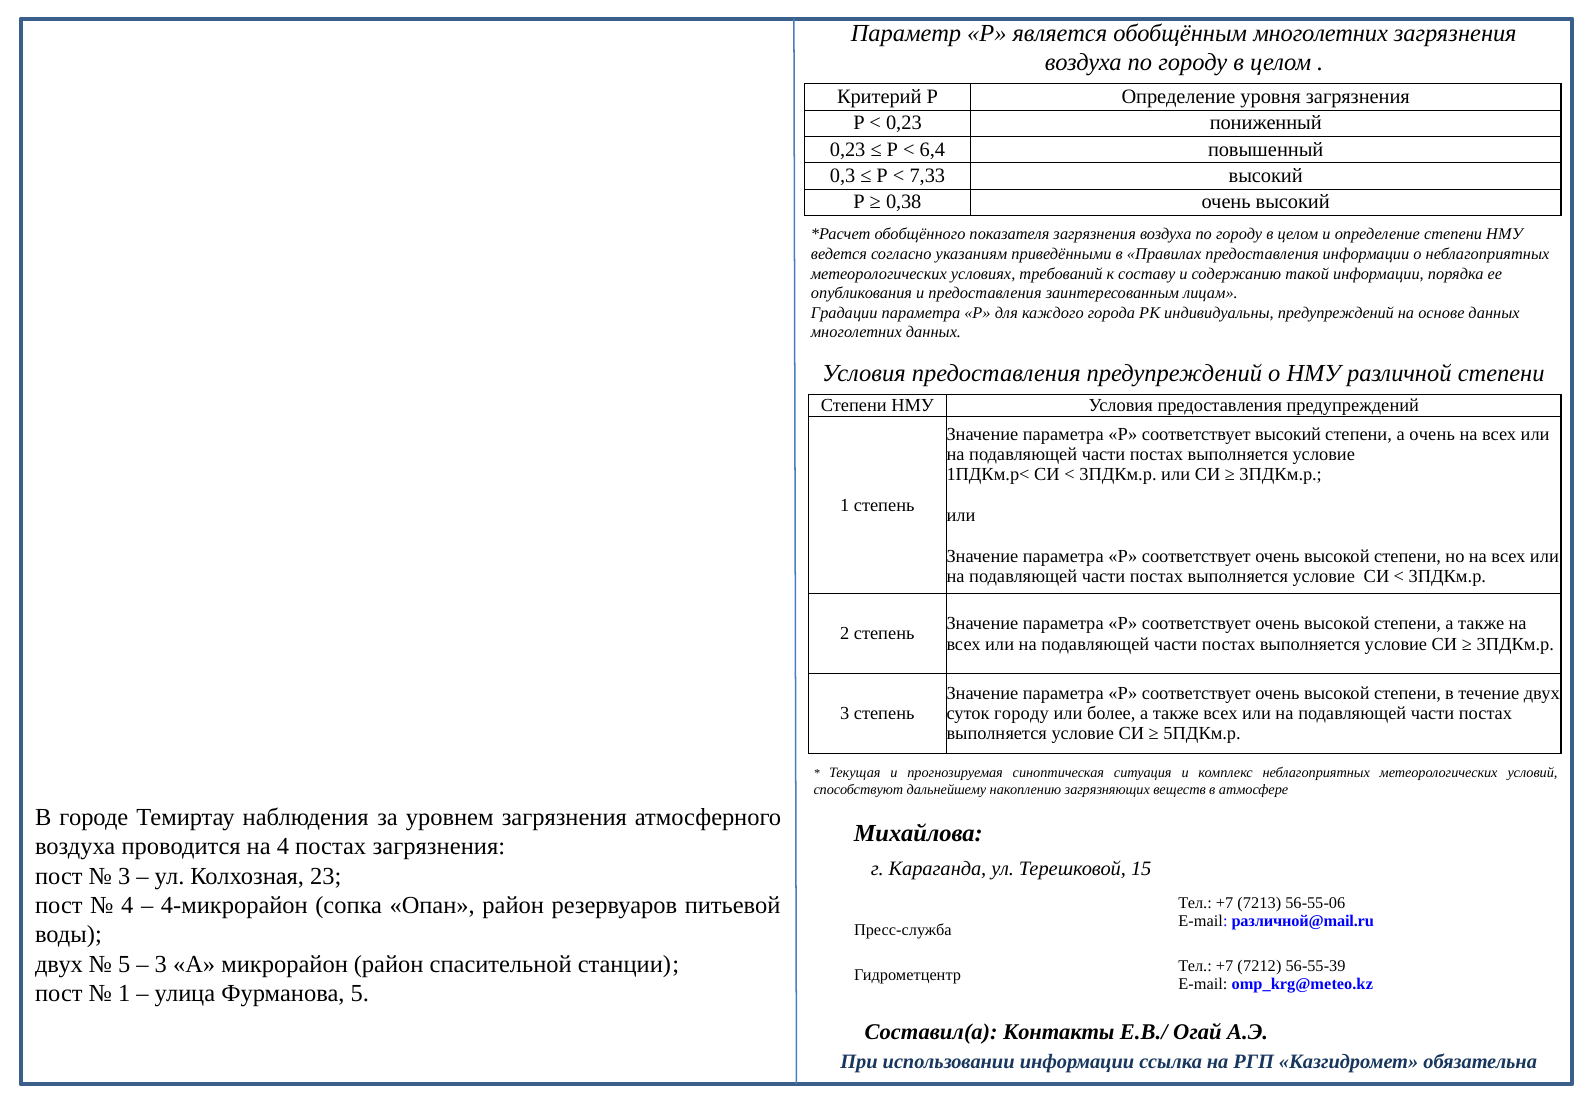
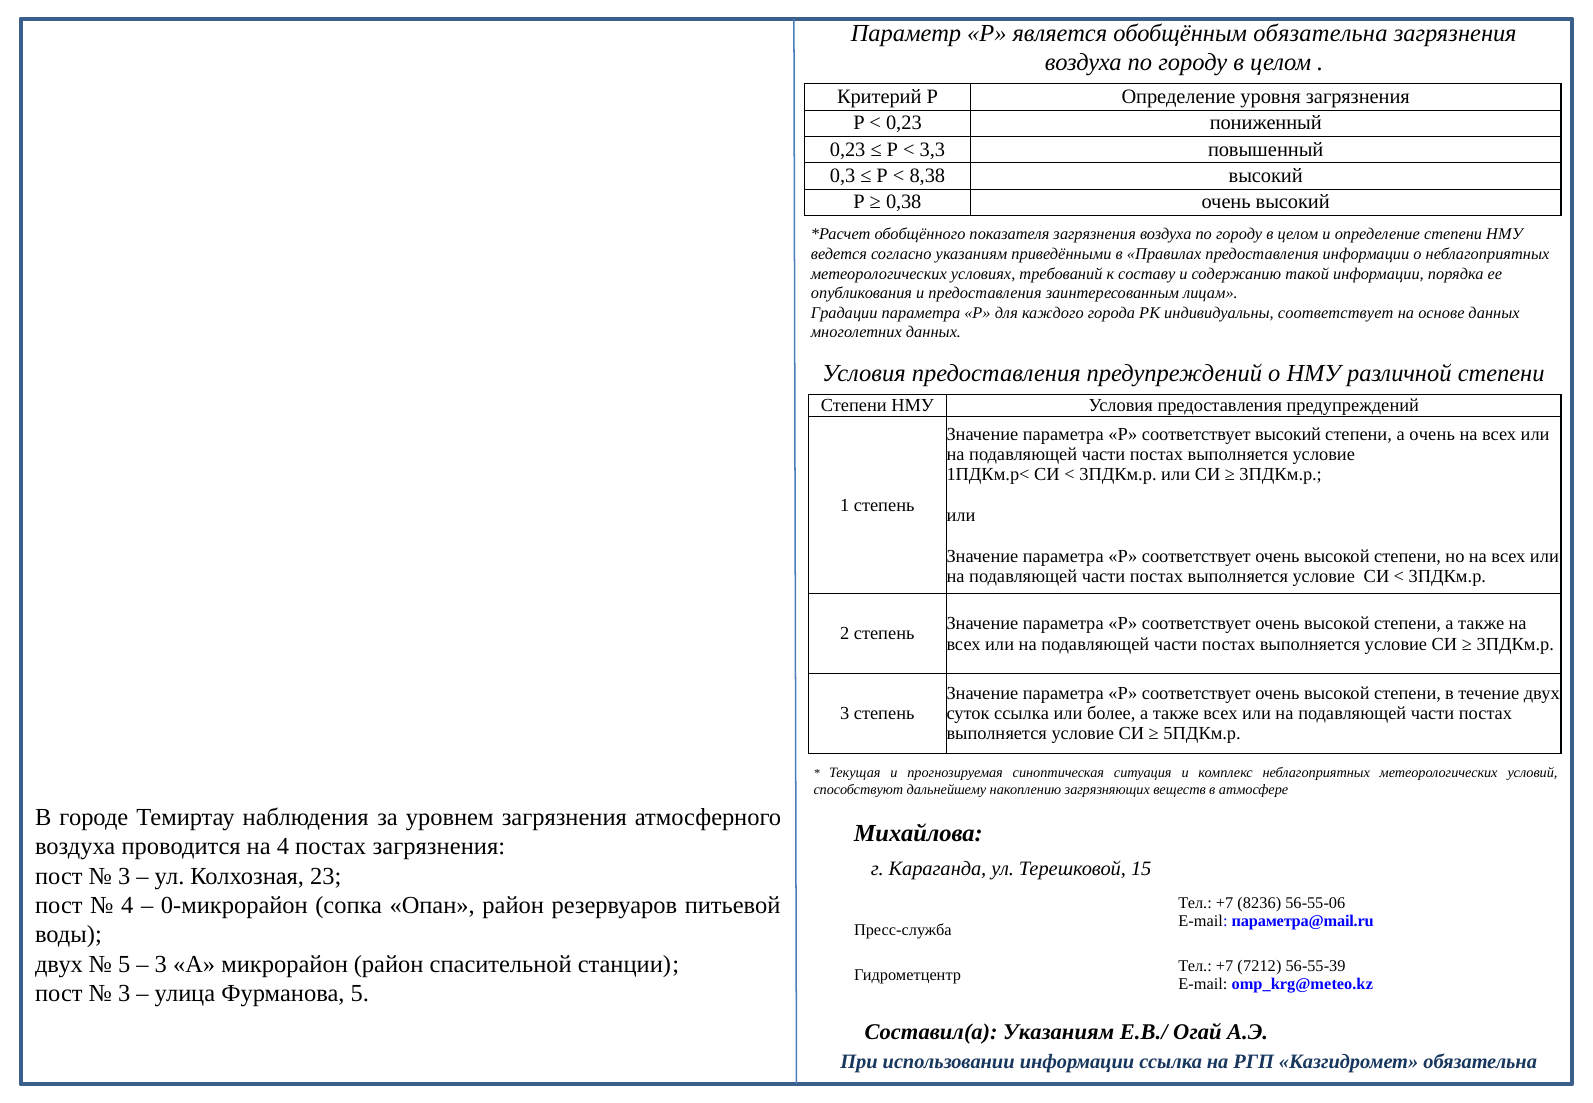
обобщённым многолетних: многолетних -> обязательна
6,4: 6,4 -> 3,3
7,33: 7,33 -> 8,38
индивидуальны предупреждений: предупреждений -> соответствует
суток городу: городу -> ссылка
4-микрорайон: 4-микрорайон -> 0-микрорайон
7213: 7213 -> 8236
различной@mail.ru: различной@mail.ru -> параметра@mail.ru
1 at (124, 993): 1 -> 3
Составил(а Контакты: Контакты -> Указаниям
